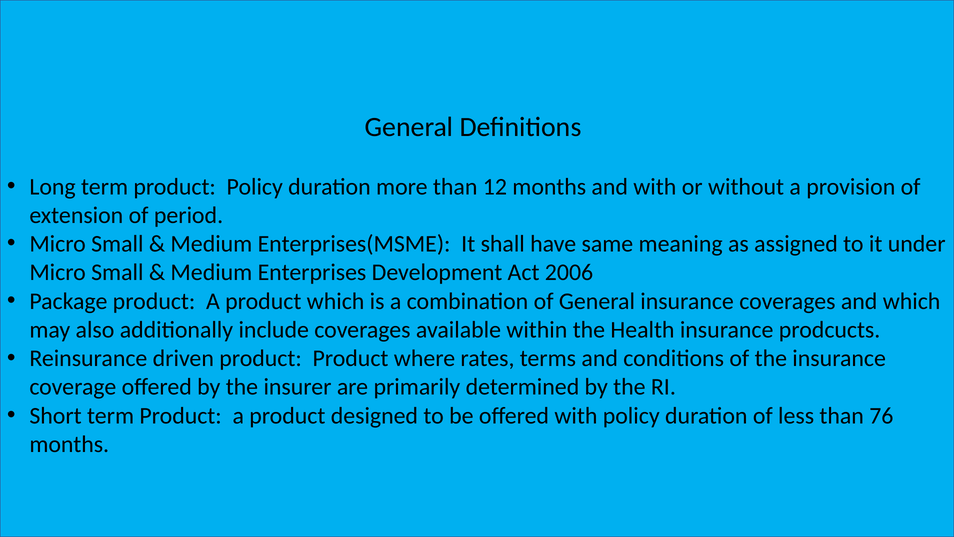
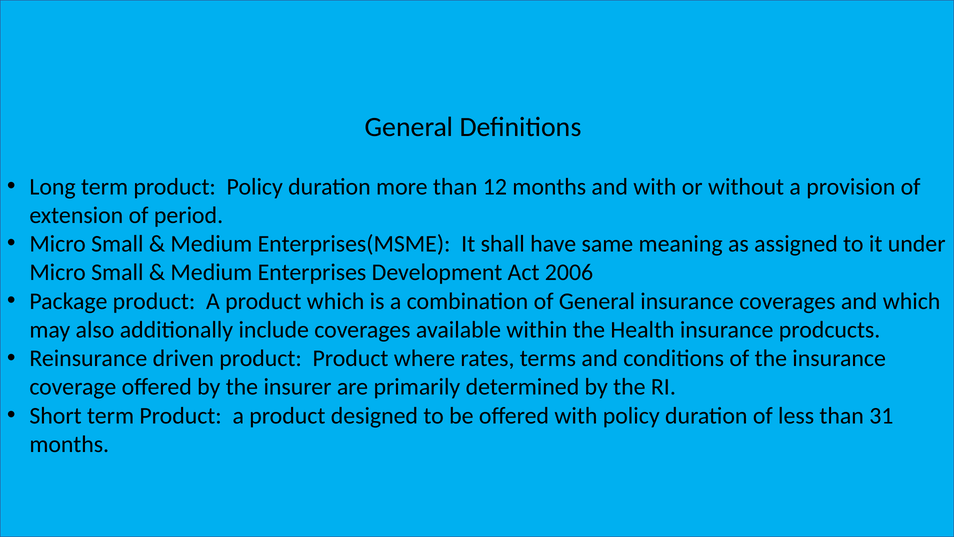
76: 76 -> 31
